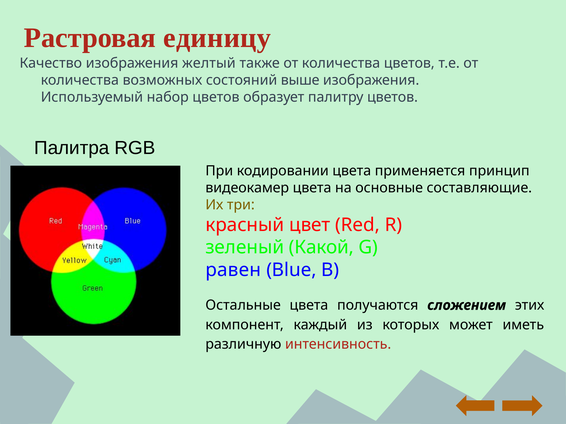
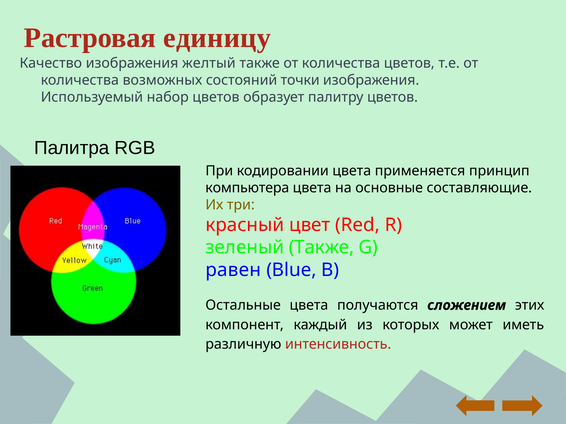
выше: выше -> точки
видеокамер: видеокамер -> компьютера
зеленый Какой: Какой -> Также
